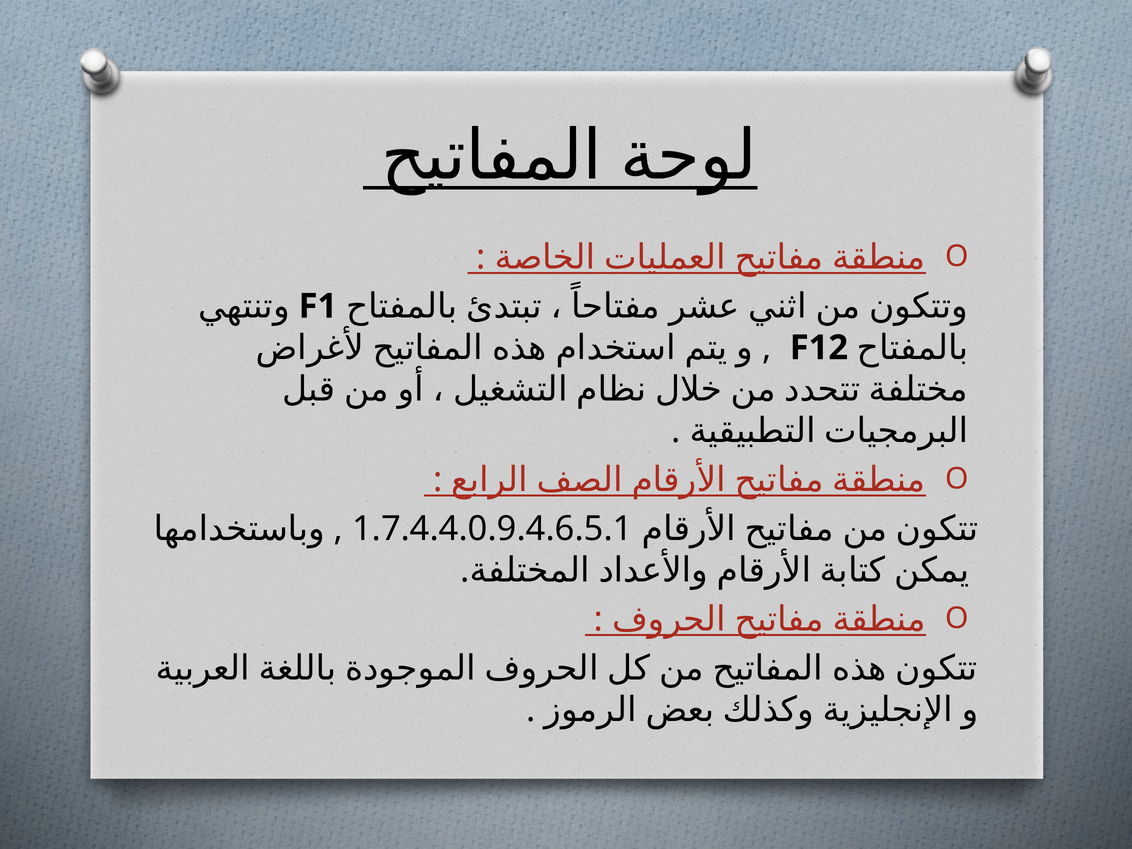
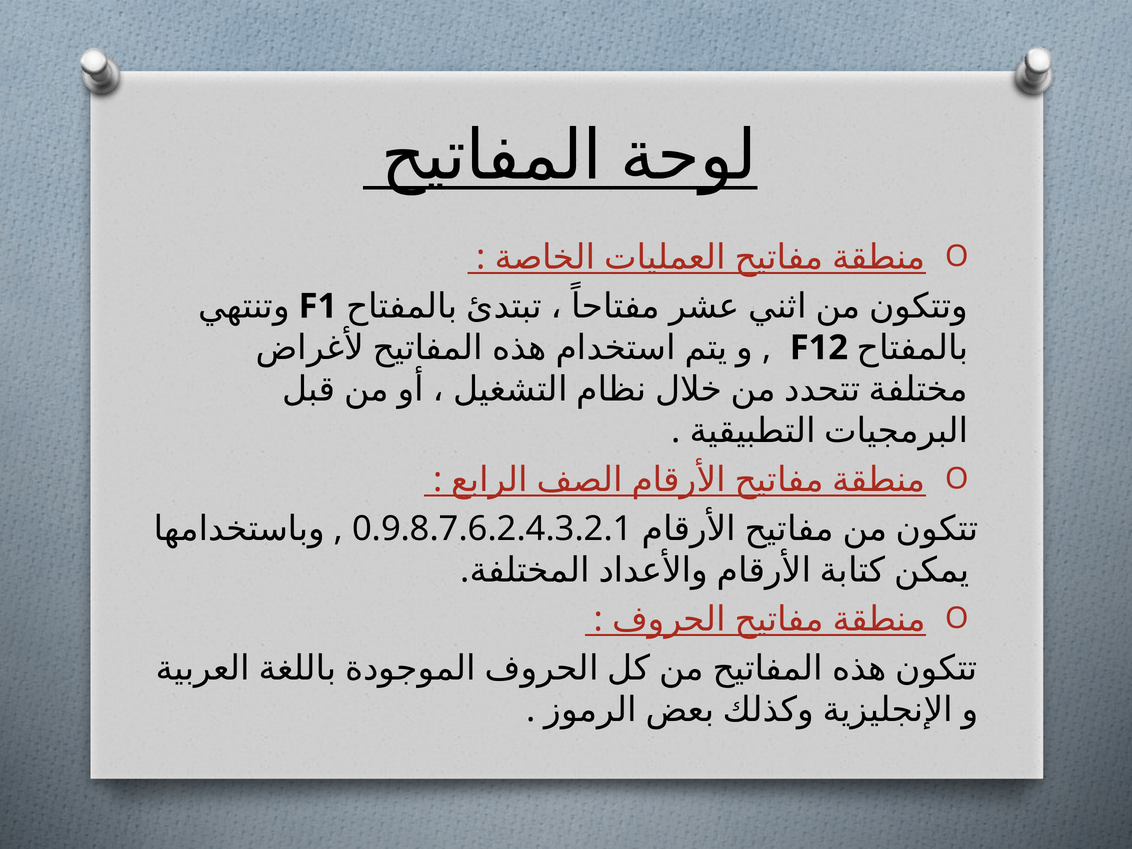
1.7.4.4.0.9.4.6.5.1: 1.7.4.4.0.9.4.6.5.1 -> 0.9.8.7.6.2.4.3.2.1
